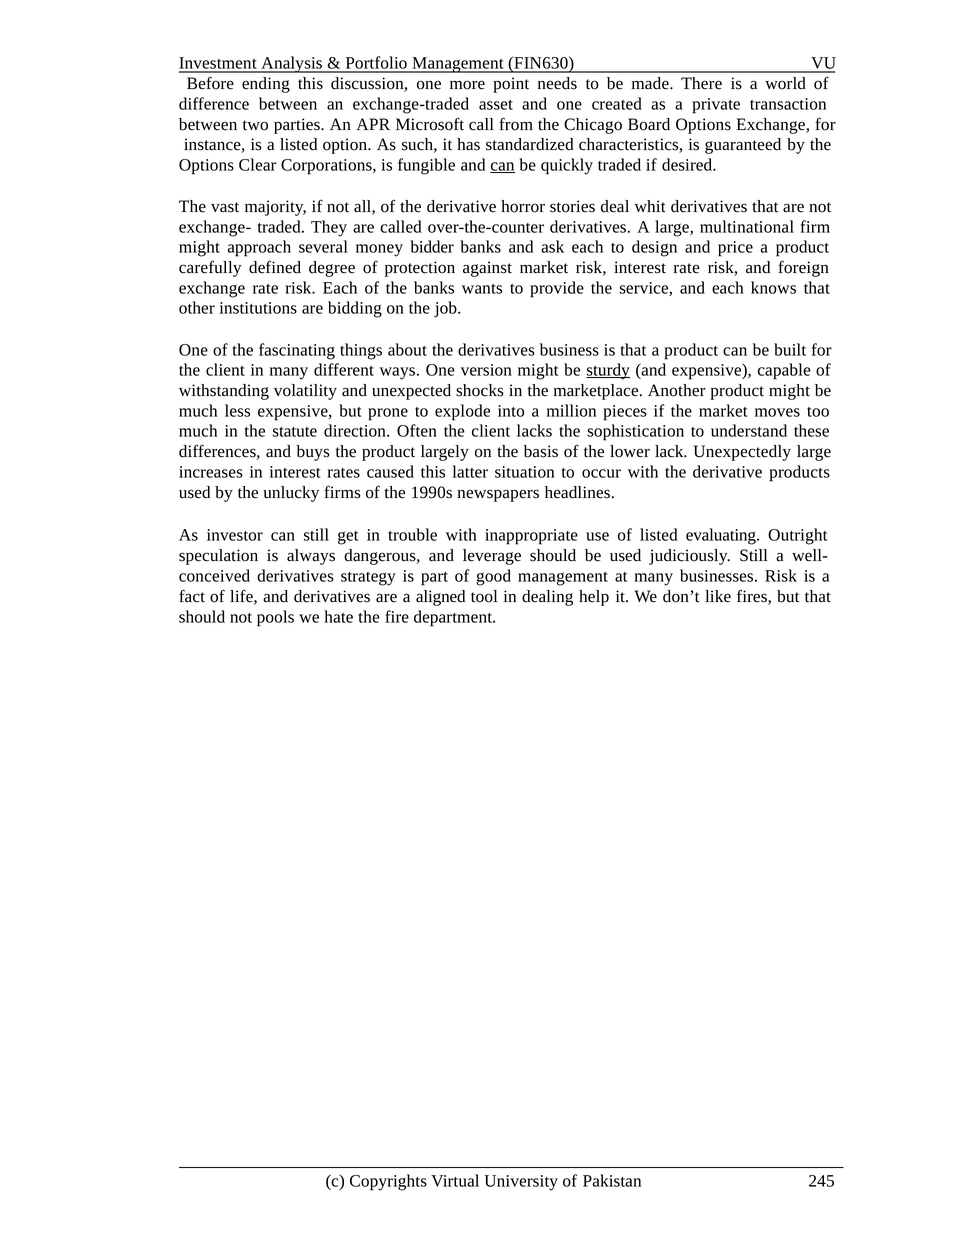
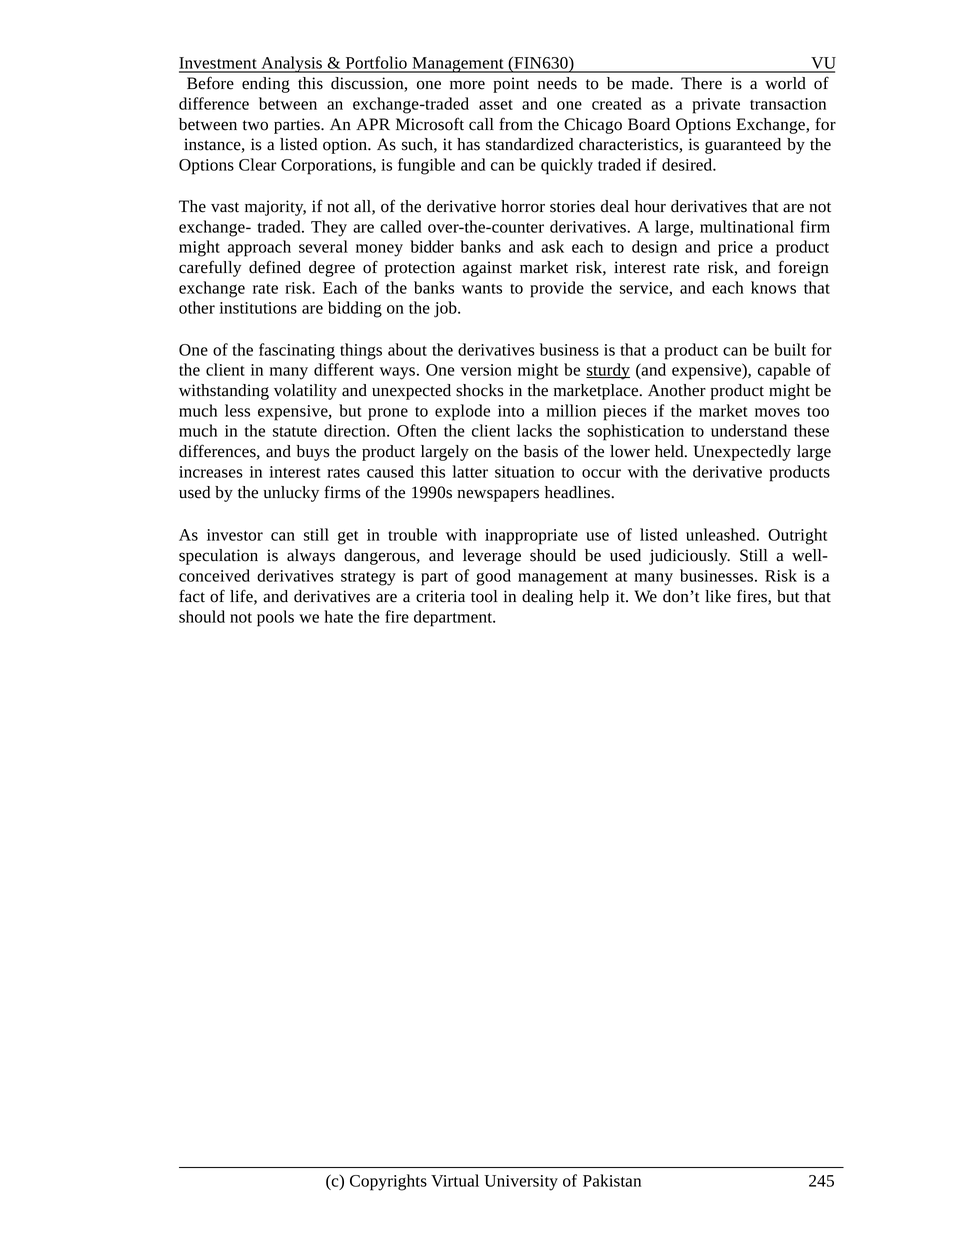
can at (502, 165) underline: present -> none
whit: whit -> hour
lack: lack -> held
evaluating: evaluating -> unleashed
aligned: aligned -> criteria
